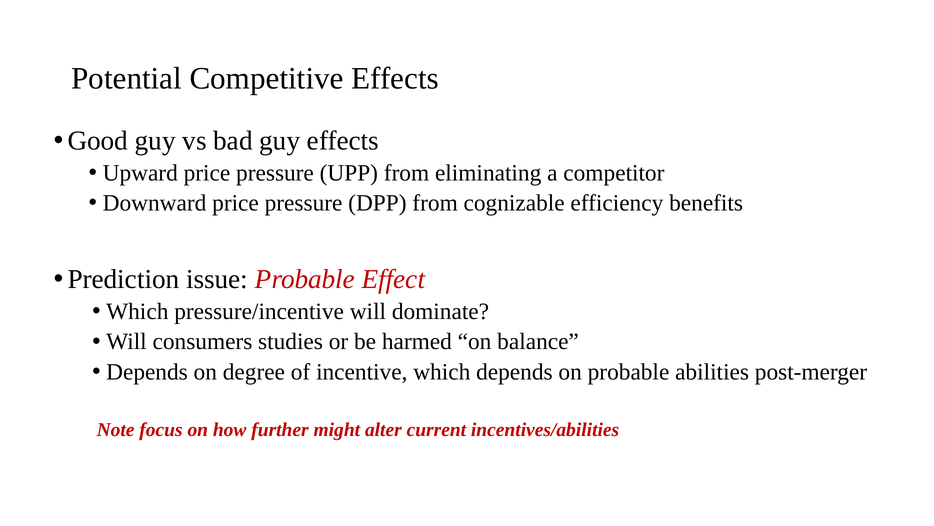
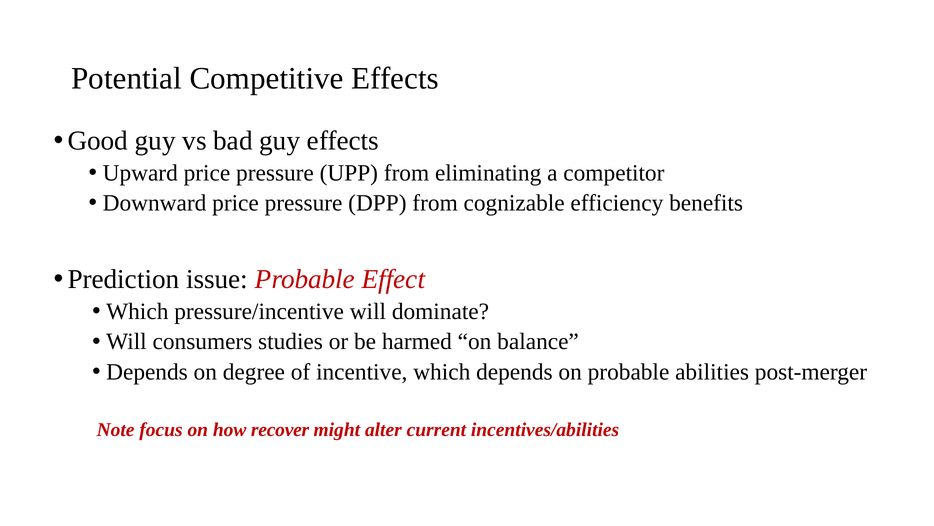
further: further -> recover
